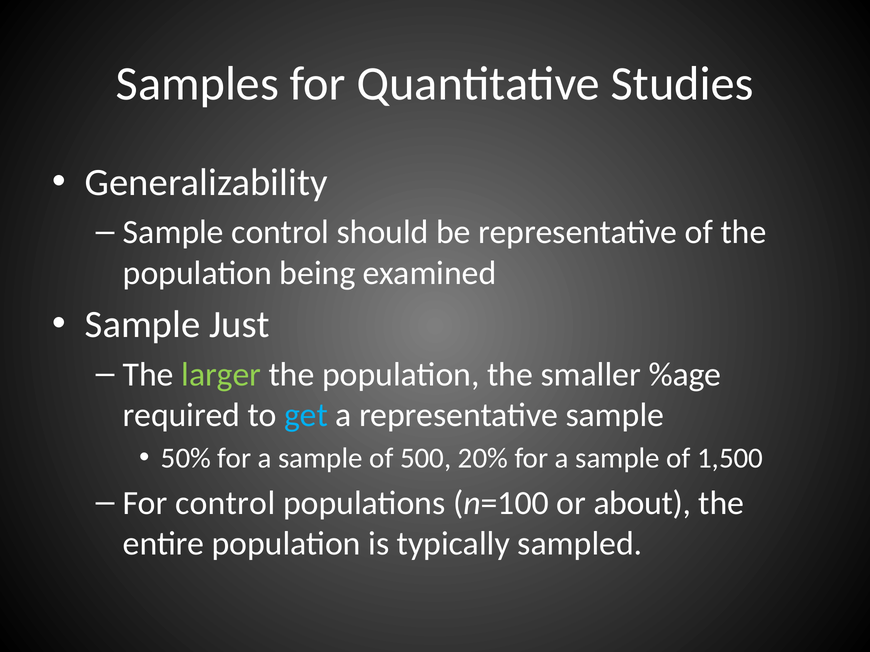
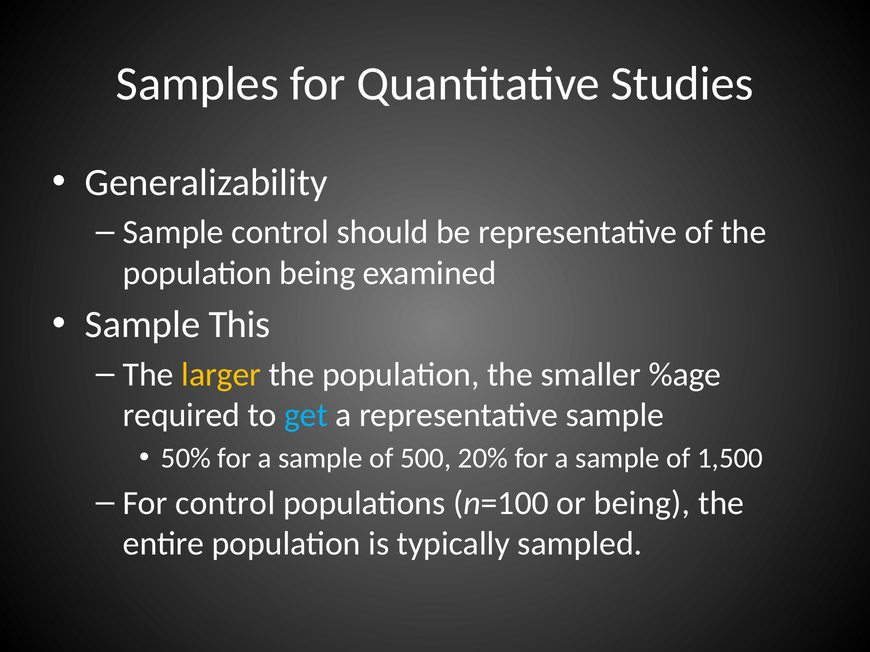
Just: Just -> This
larger colour: light green -> yellow
or about: about -> being
